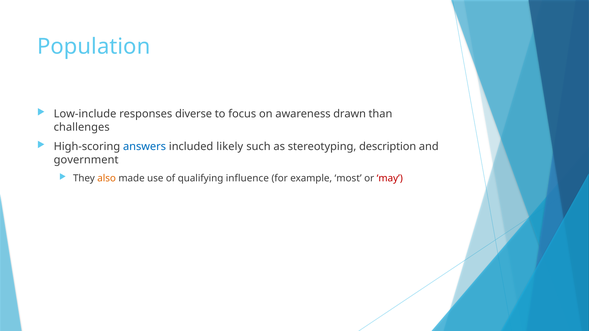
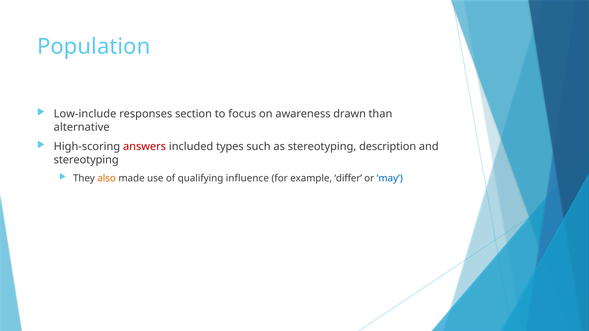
diverse: diverse -> section
challenges: challenges -> alternative
answers colour: blue -> red
likely: likely -> types
government at (86, 160): government -> stereotyping
most: most -> differ
may colour: red -> blue
